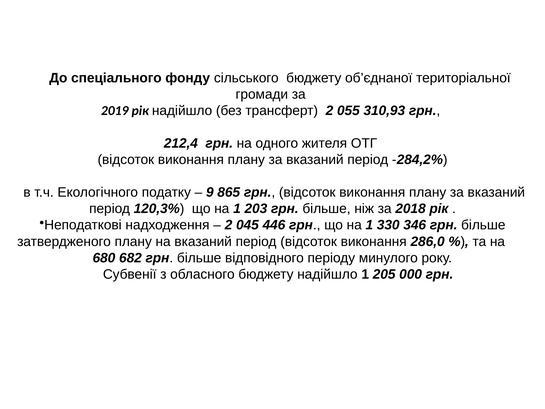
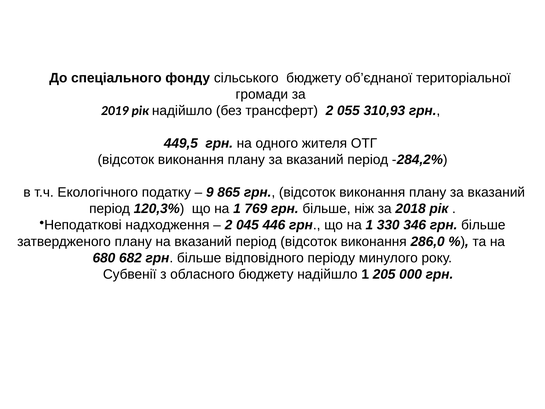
212,4: 212,4 -> 449,5
203: 203 -> 769
